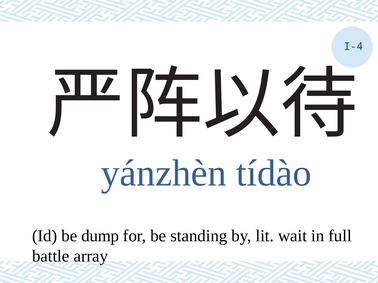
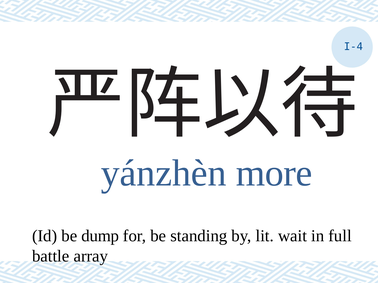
tídào: tídào -> more
